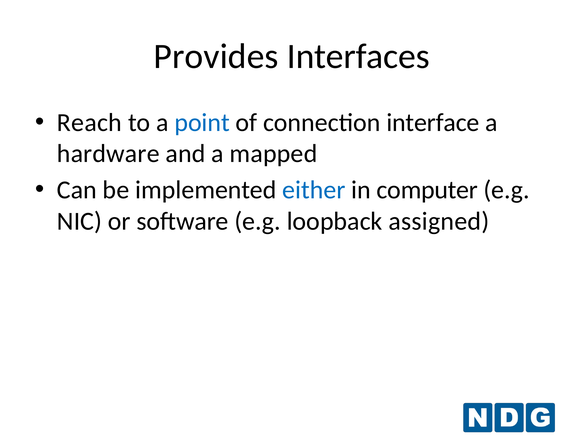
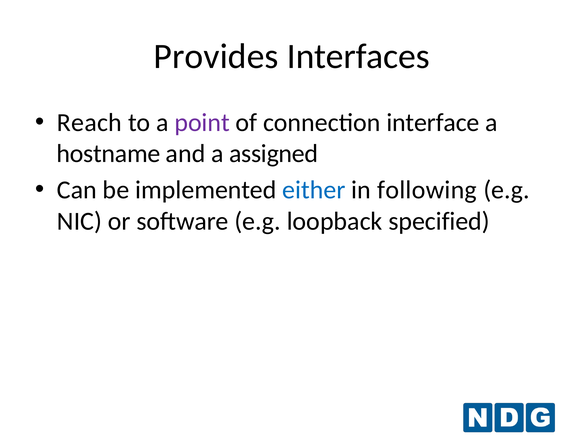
point colour: blue -> purple
hardware: hardware -> hostname
mapped: mapped -> assigned
computer: computer -> following
assigned: assigned -> specified
